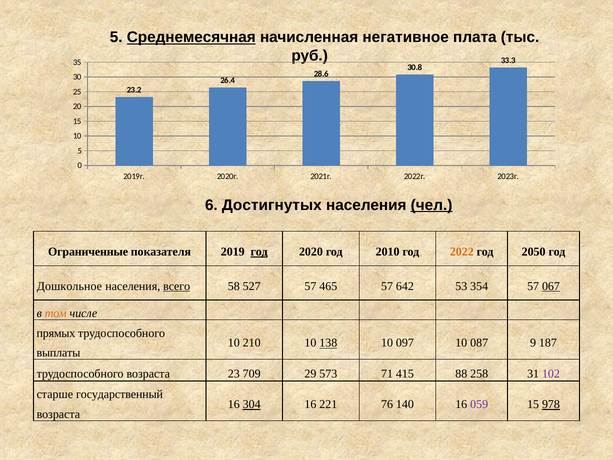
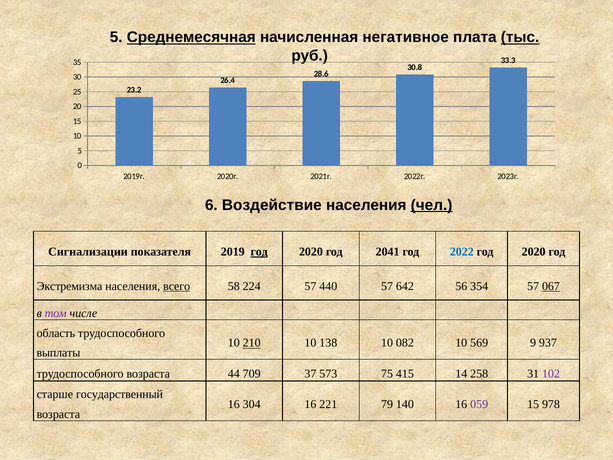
тыс underline: none -> present
Достигнутых: Достигнутых -> Воздействие
Ограниченные: Ограниченные -> Сигнализации
2010: 2010 -> 2041
2022 colour: orange -> blue
2050 at (534, 252): 2050 -> 2020
Дошкольное: Дошкольное -> Экстремизма
527: 527 -> 224
465: 465 -> 440
53: 53 -> 56
том colour: orange -> purple
прямых: прямых -> область
210 underline: none -> present
138 underline: present -> none
097: 097 -> 082
087: 087 -> 569
187: 187 -> 937
23: 23 -> 44
29: 29 -> 37
71: 71 -> 75
88: 88 -> 14
304 underline: present -> none
76: 76 -> 79
978 underline: present -> none
